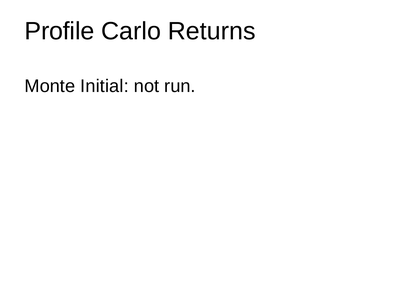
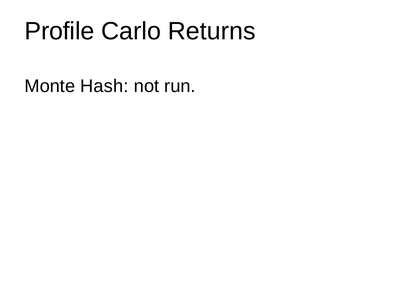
Initial: Initial -> Hash
